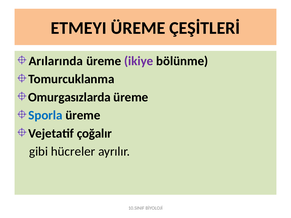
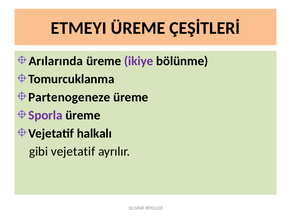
Omurgasızlarda: Omurgasızlarda -> Partenogeneze
Sporla colour: blue -> purple
çoğalır: çoğalır -> halkalı
gibi hücreler: hücreler -> vejetatif
